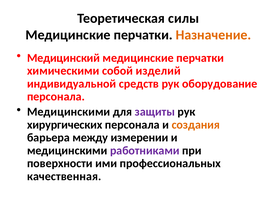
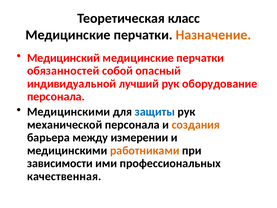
силы: силы -> класс
химическими: химическими -> обязанностей
изделий: изделий -> опасный
средств: средств -> лучший
защиты colour: purple -> blue
хирургических: хирургических -> механической
работниками colour: purple -> orange
поверхности: поверхности -> зависимости
